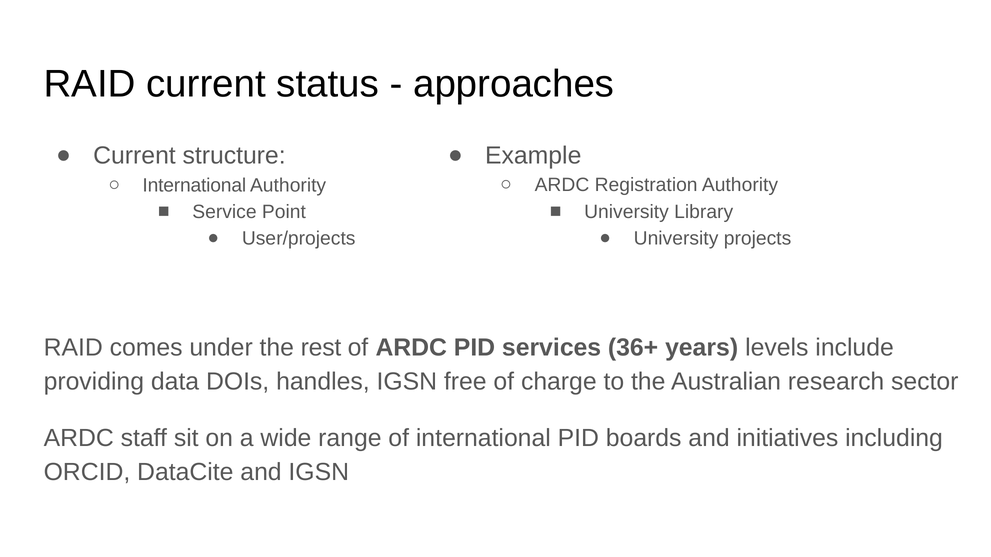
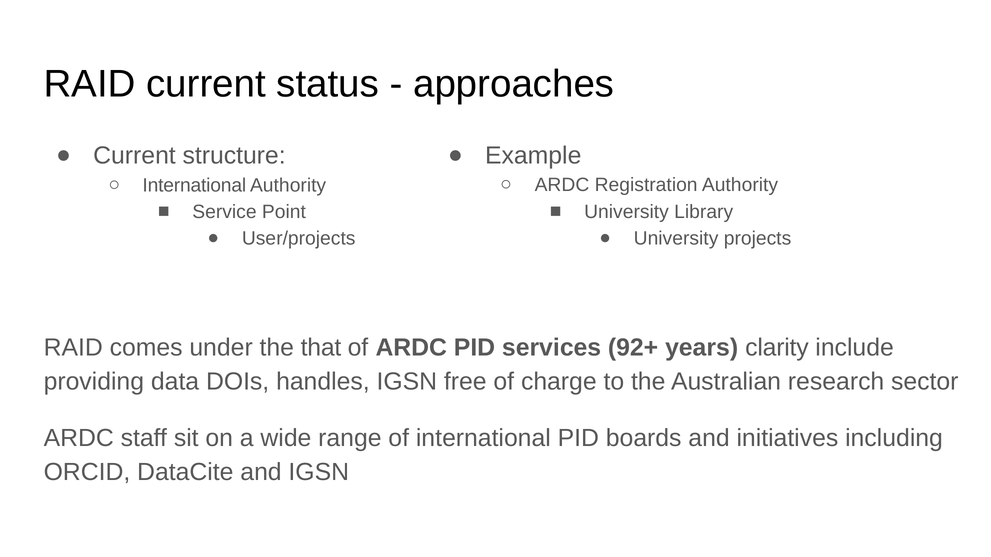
rest: rest -> that
36+: 36+ -> 92+
levels: levels -> clarity
